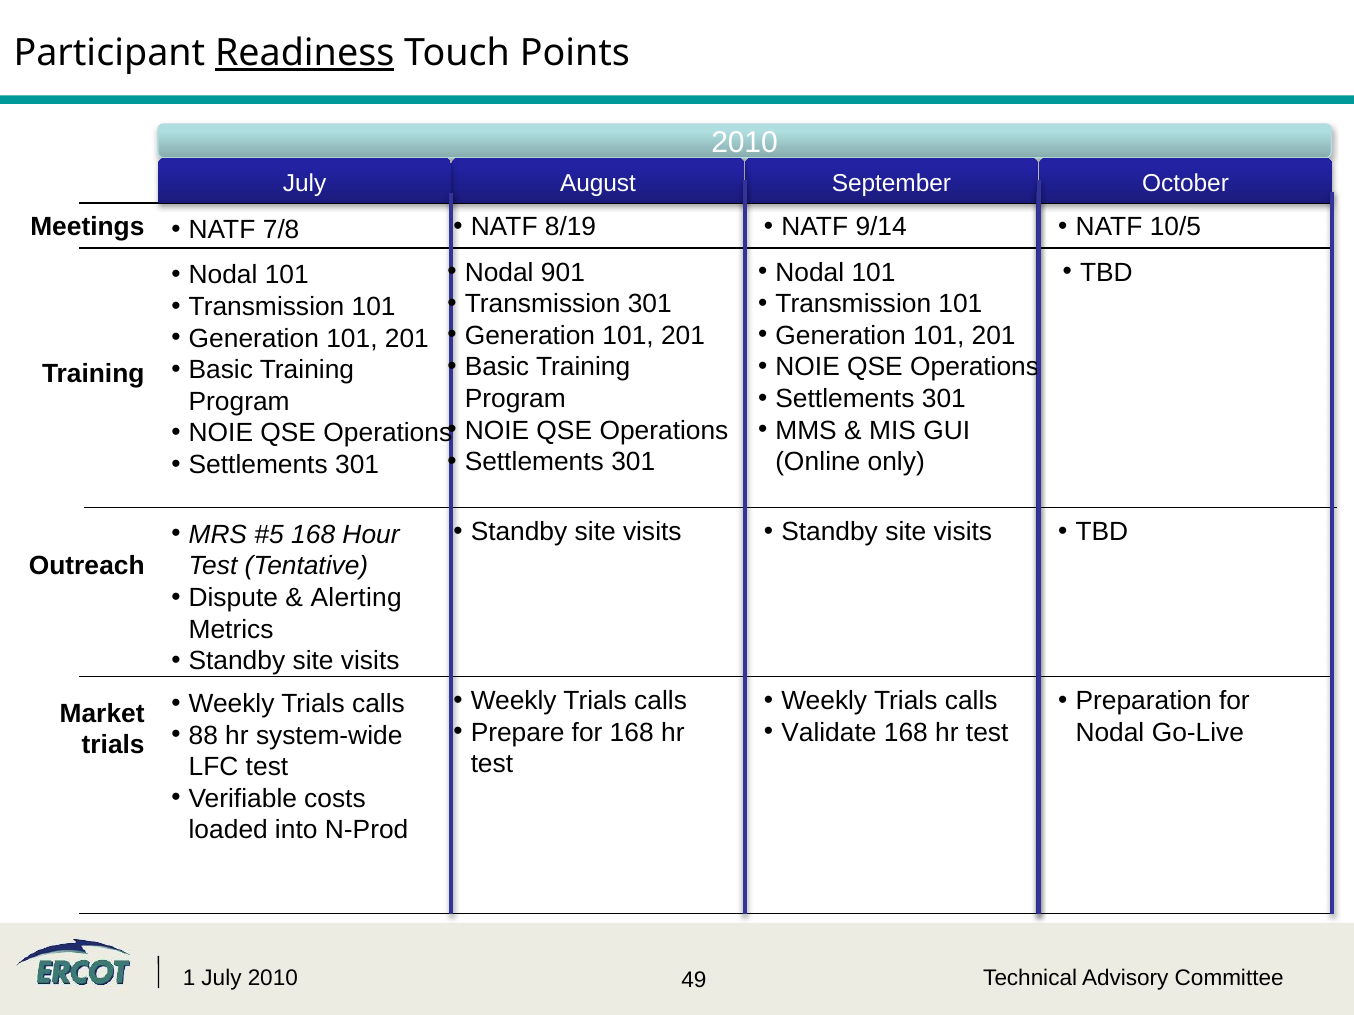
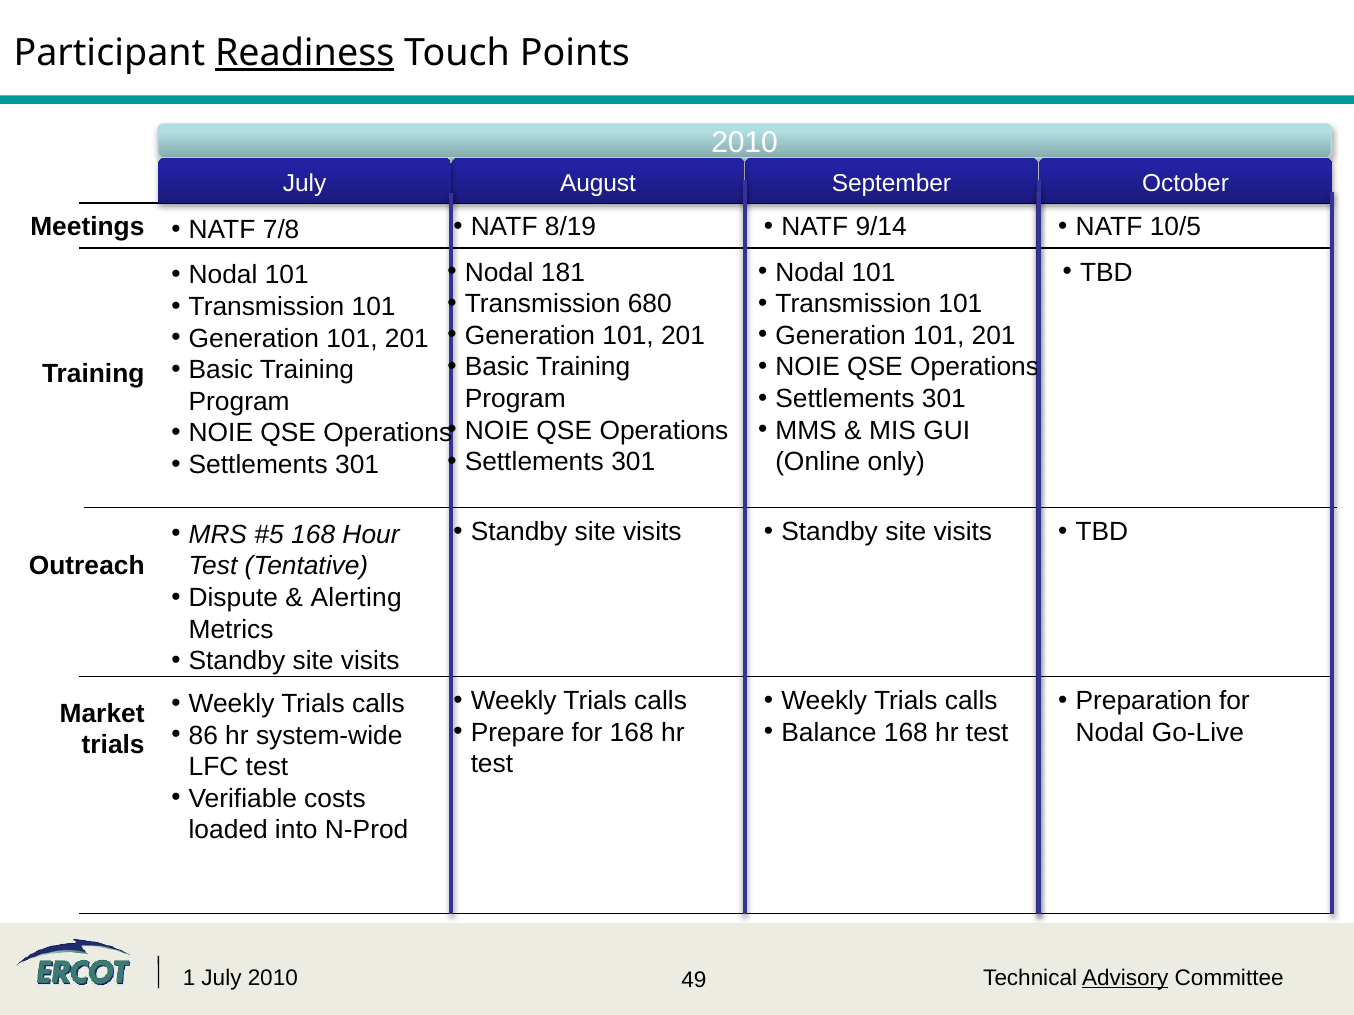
901: 901 -> 181
Transmission 301: 301 -> 680
Validate: Validate -> Balance
88: 88 -> 86
Advisory underline: none -> present
